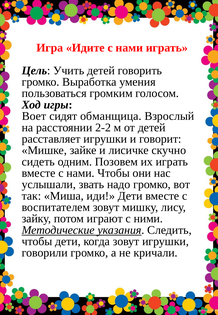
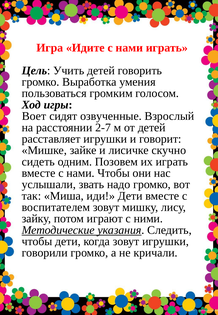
обманщица: обманщица -> озвученные
2-2: 2-2 -> 2-7
